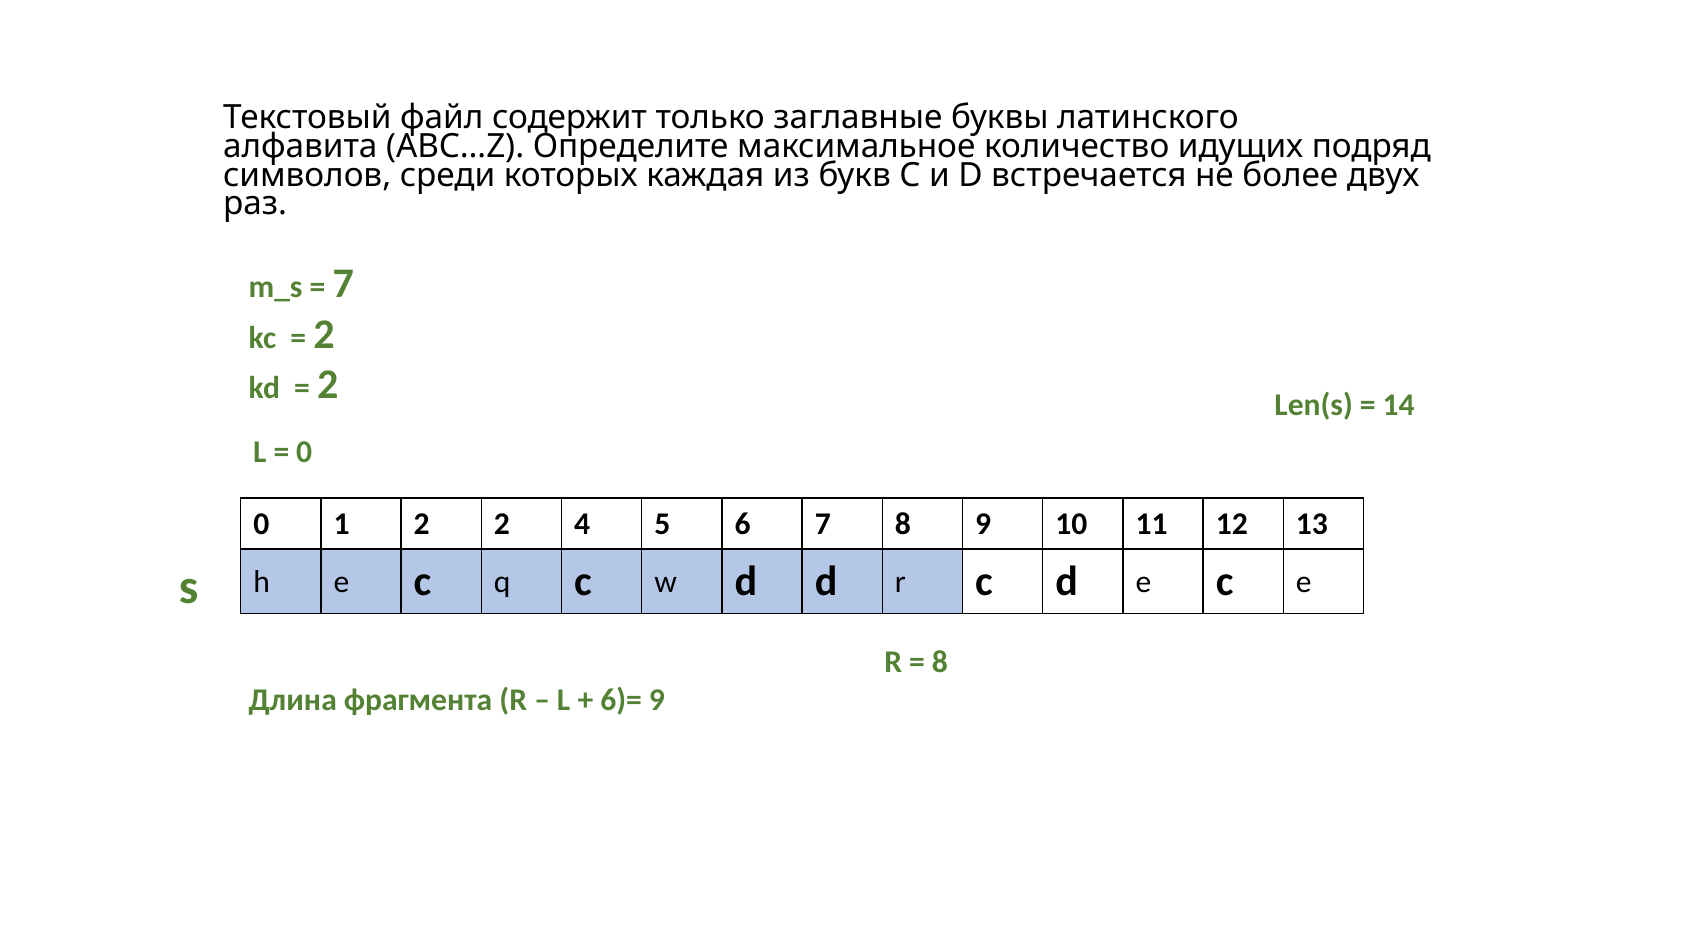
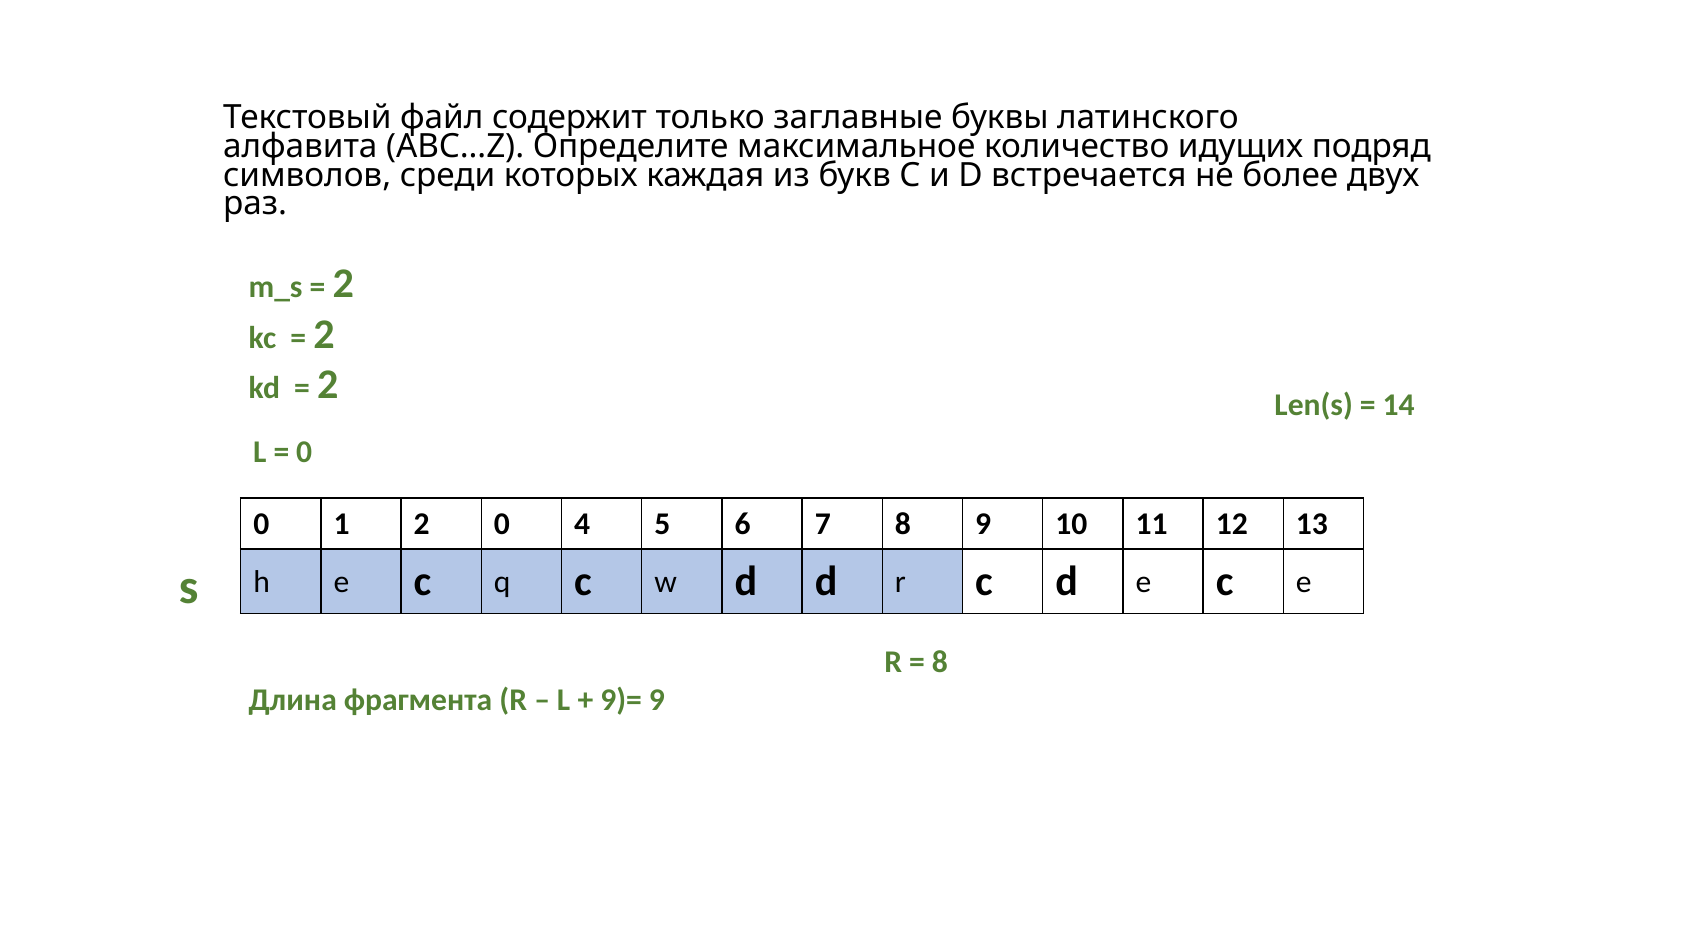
7 at (343, 284): 7 -> 2
2 2: 2 -> 0
6)=: 6)= -> 9)=
